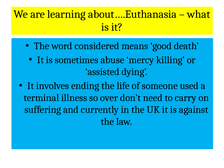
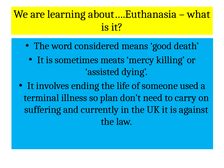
abuse: abuse -> meats
over: over -> plan
